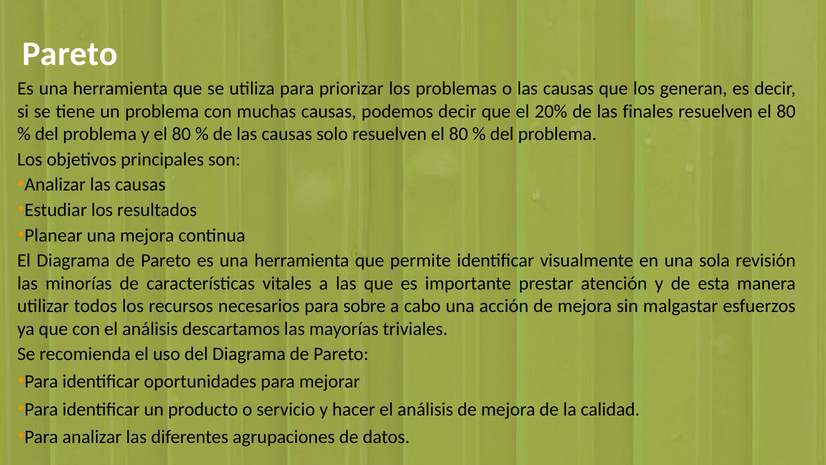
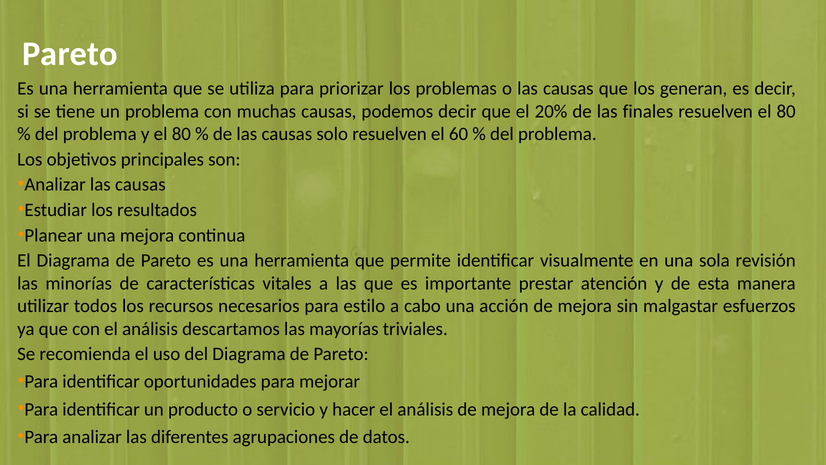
solo resuelven el 80: 80 -> 60
sobre: sobre -> estilo
